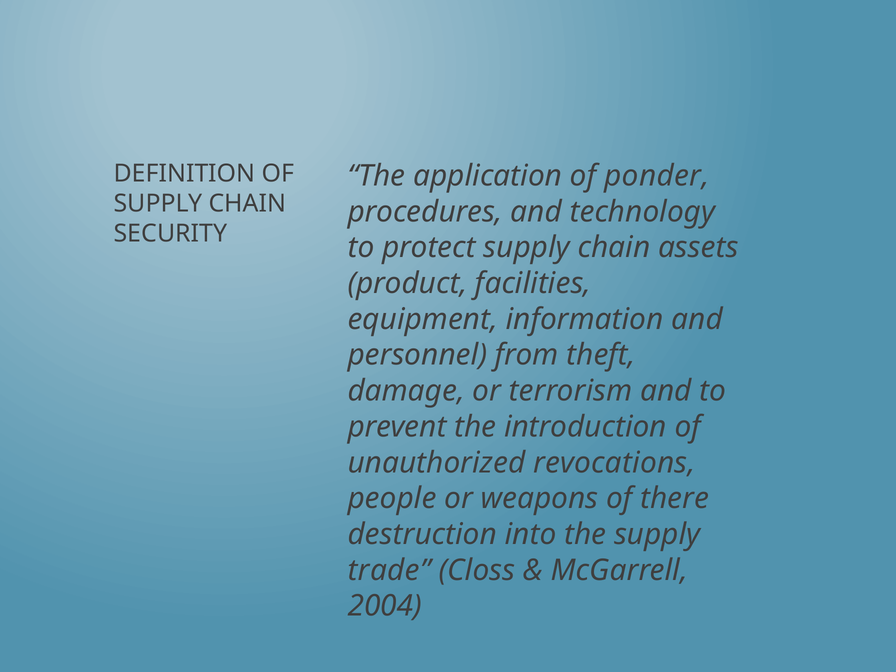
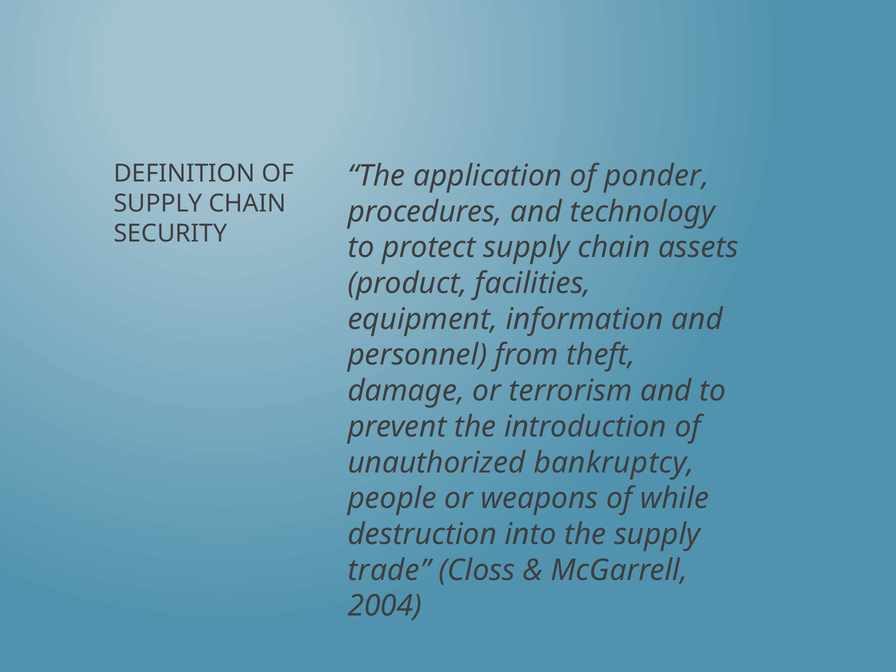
revocations: revocations -> bankruptcy
there: there -> while
